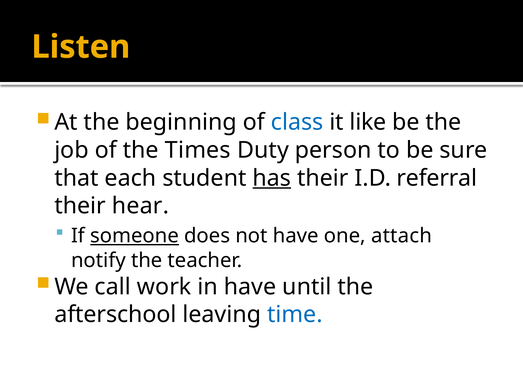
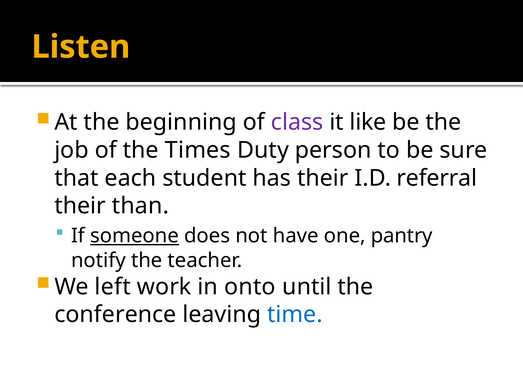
class colour: blue -> purple
has underline: present -> none
hear: hear -> than
attach: attach -> pantry
call: call -> left
in have: have -> onto
afterschool: afterschool -> conference
